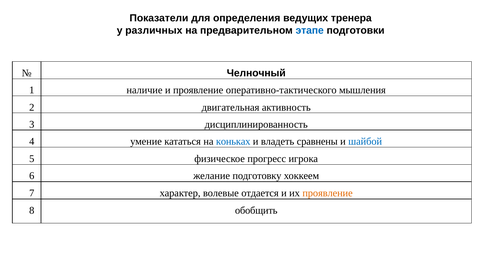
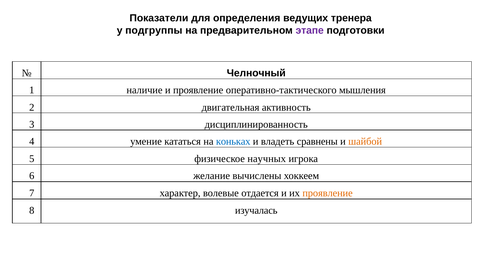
различных: различных -> подгруппы
этапе colour: blue -> purple
шайбой colour: blue -> orange
прогресс: прогресс -> научных
подготовку: подготовку -> вычислены
обобщить: обобщить -> изучалась
